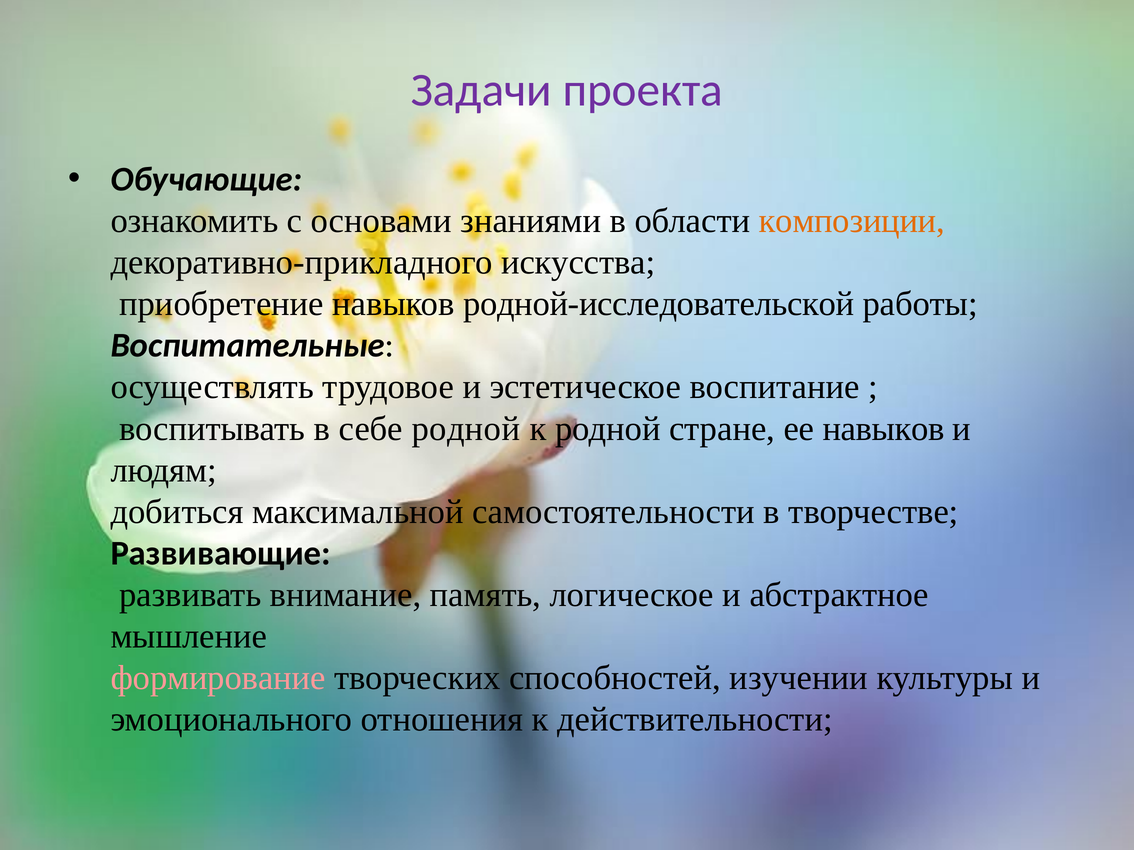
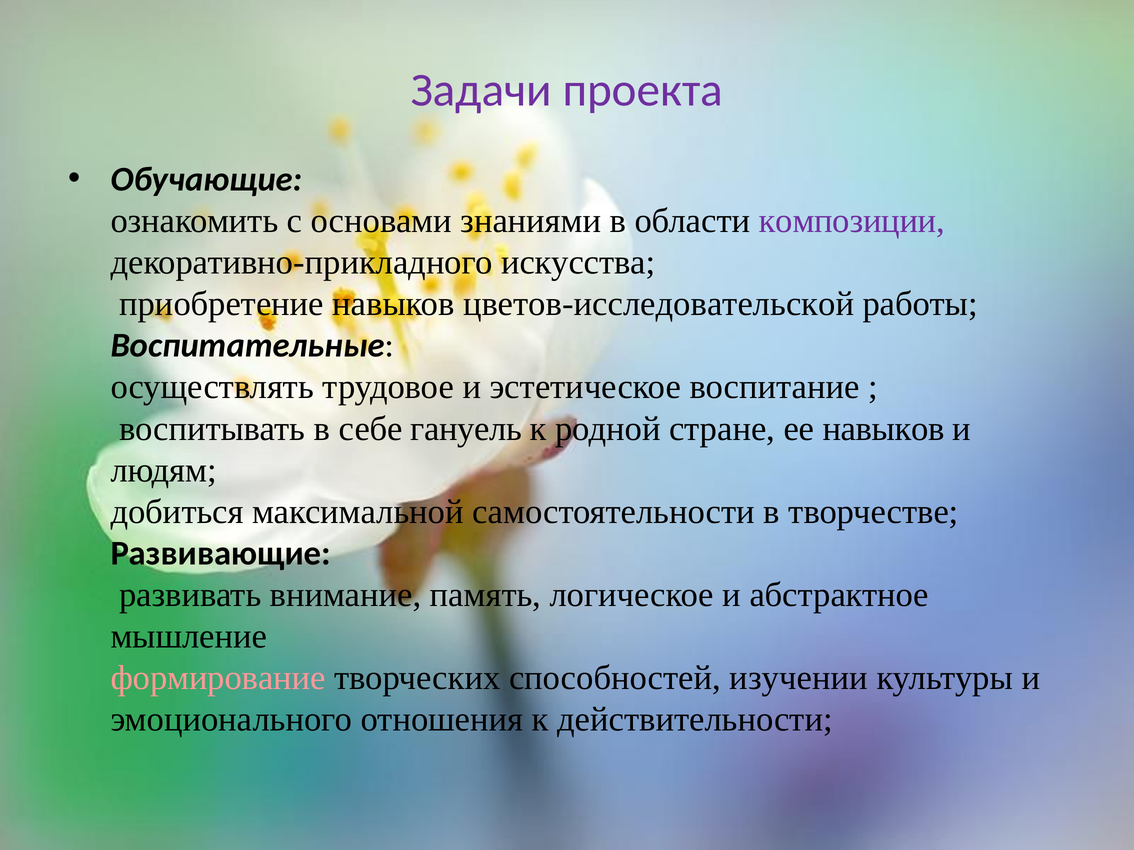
композиции colour: orange -> purple
родной-исследовательской: родной-исследовательской -> цветов-исследовательской
себе родной: родной -> гануель
